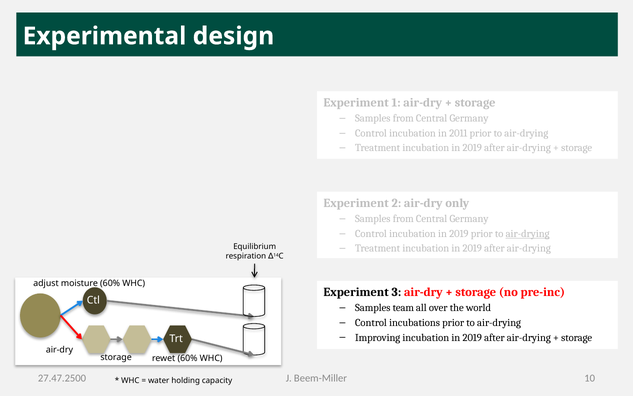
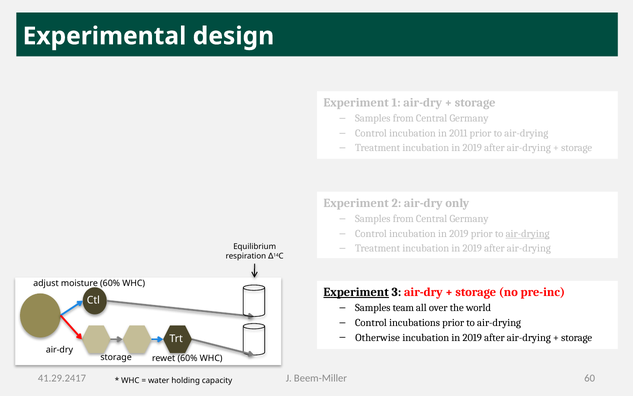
Experiment at (356, 292) underline: none -> present
Improving: Improving -> Otherwise
10: 10 -> 60
27.47.2500: 27.47.2500 -> 41.29.2417
